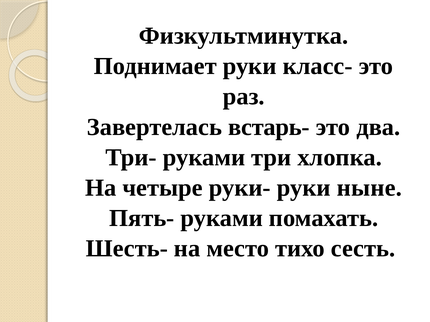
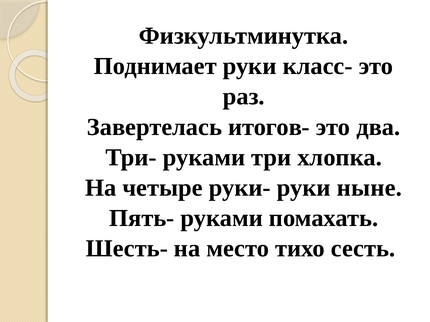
встарь-: встарь- -> итогов-
